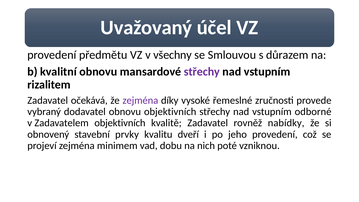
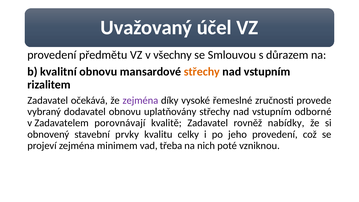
střechy at (202, 72) colour: purple -> orange
obnovu objektivních: objektivních -> uplatňovány
Zadavatelem objektivních: objektivních -> porovnávají
dveří: dveří -> celky
dobu: dobu -> třeba
